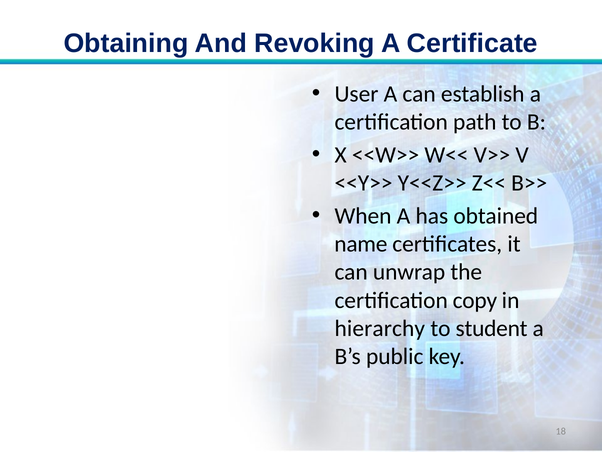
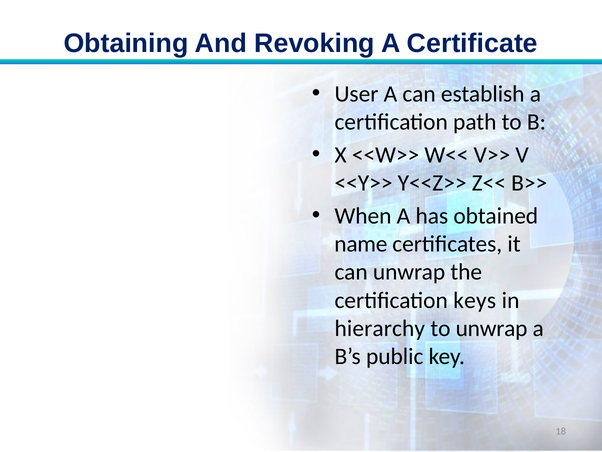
copy: copy -> keys
to student: student -> unwrap
